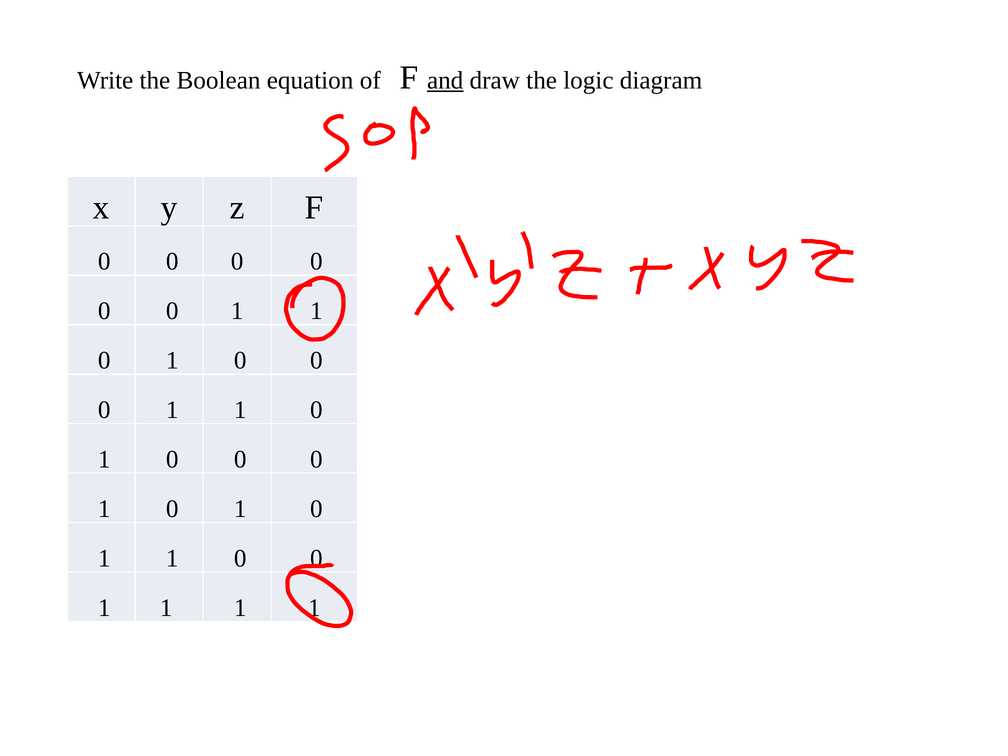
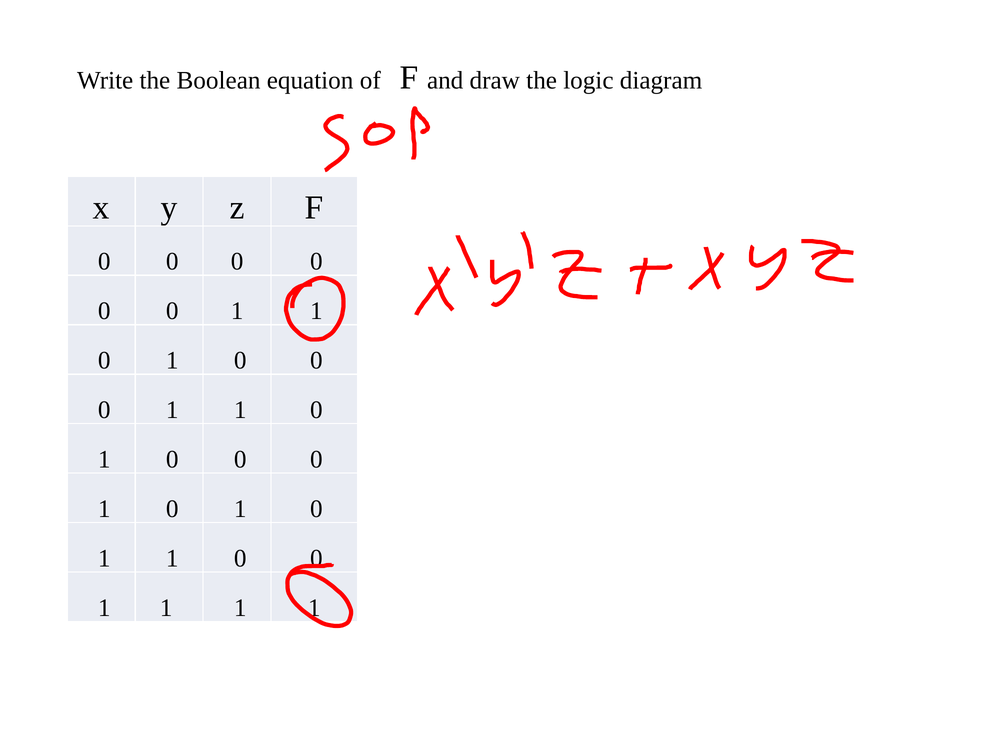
and underline: present -> none
